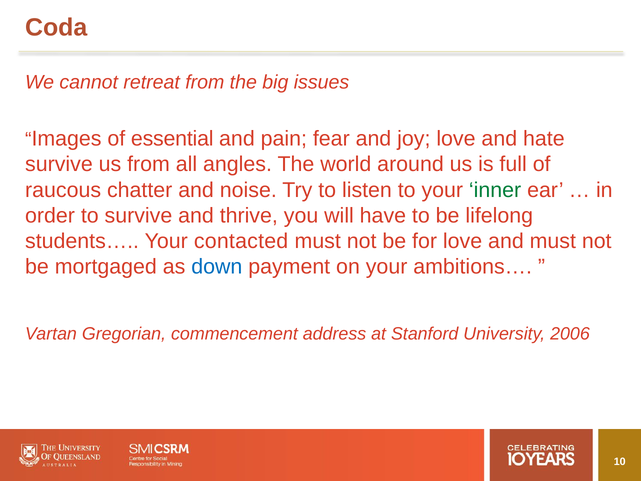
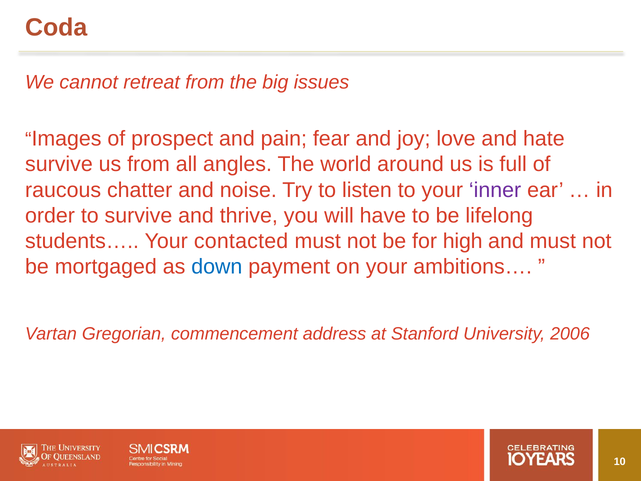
essential: essential -> prospect
inner colour: green -> purple
for love: love -> high
